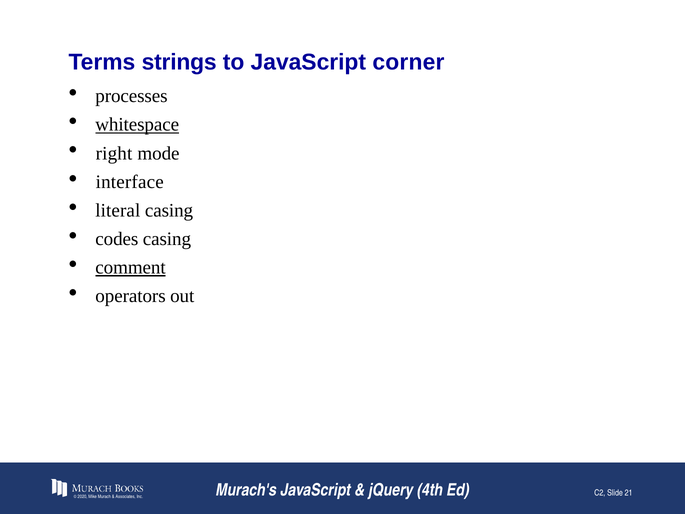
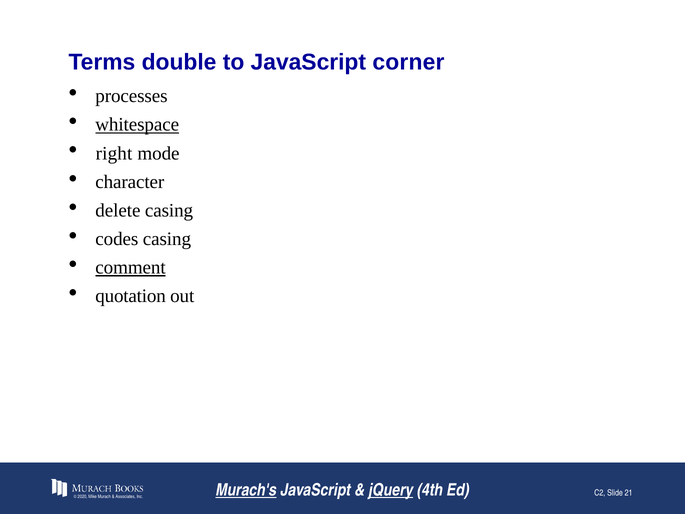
strings: strings -> double
interface: interface -> character
literal: literal -> delete
operators: operators -> quotation
Murach's underline: none -> present
jQuery underline: none -> present
